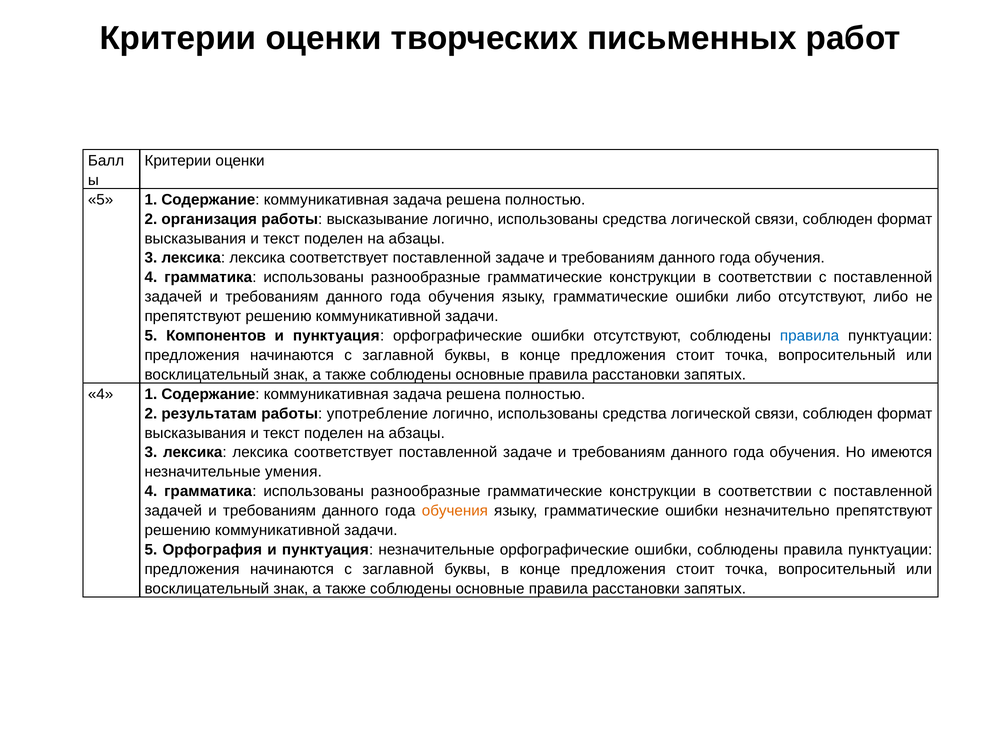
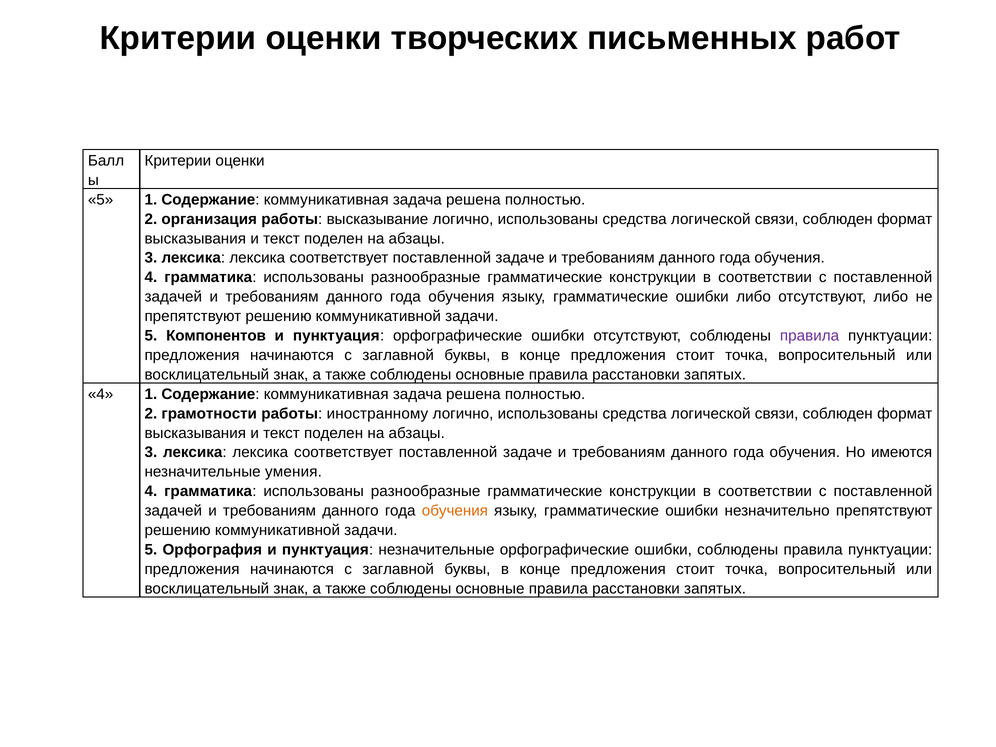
правила at (810, 336) colour: blue -> purple
результатам: результатам -> грамотности
употребление: употребление -> иностранному
